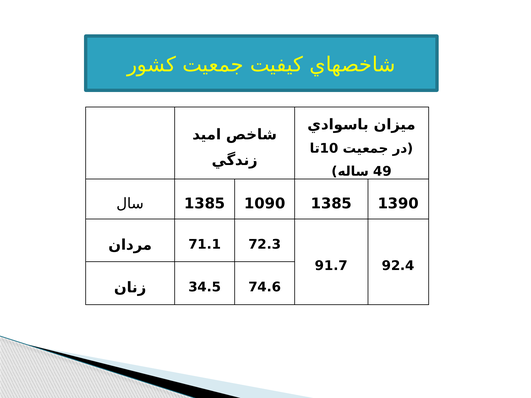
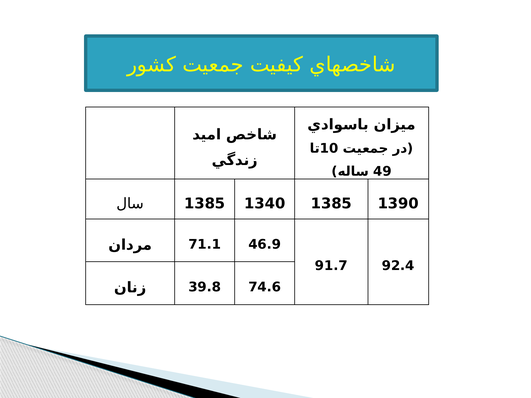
1090: 1090 -> 1340
72.3: 72.3 -> 46.9
34.5: 34.5 -> 39.8
